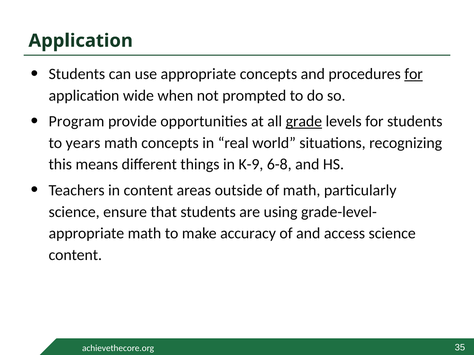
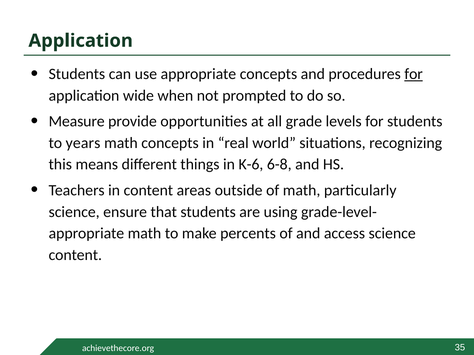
Program: Program -> Measure
grade underline: present -> none
K-9: K-9 -> K-6
accuracy: accuracy -> percents
